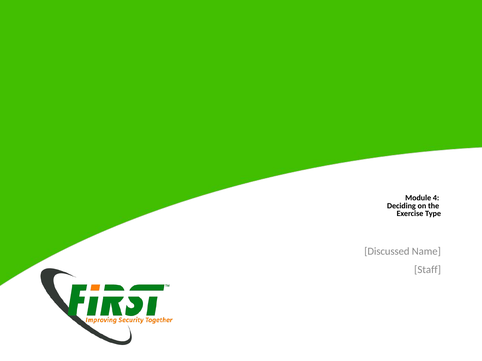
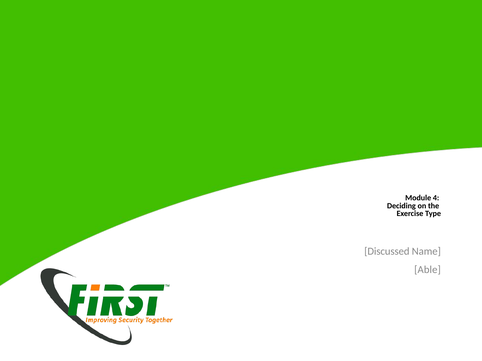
Staff: Staff -> Able
